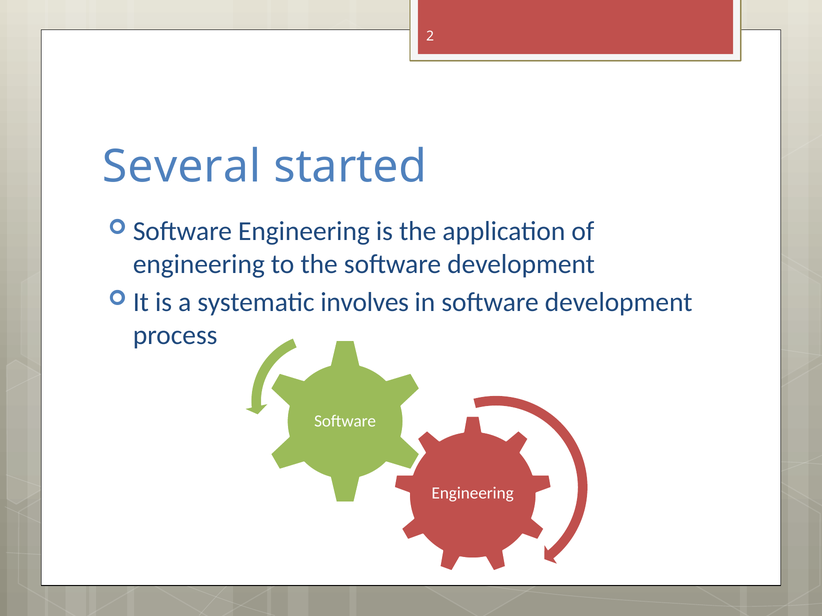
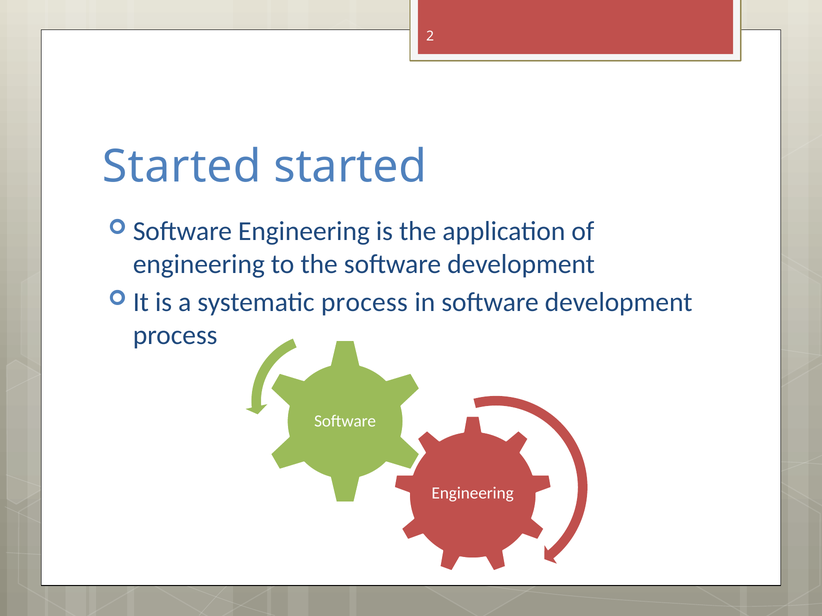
Several at (182, 167): Several -> Started
systematic involves: involves -> process
